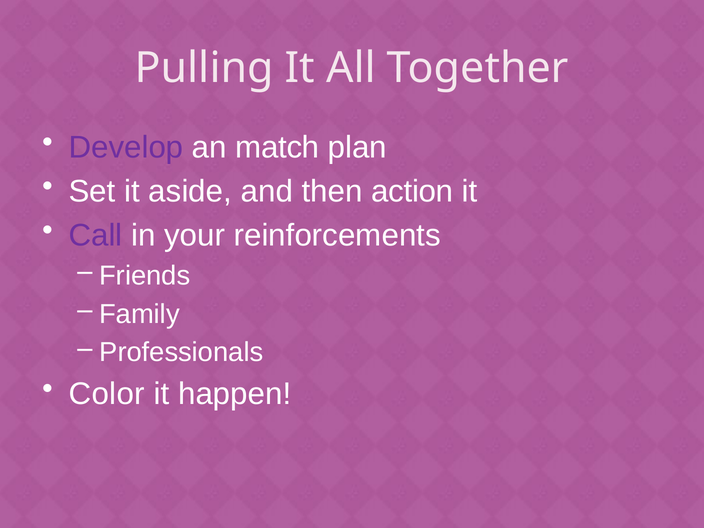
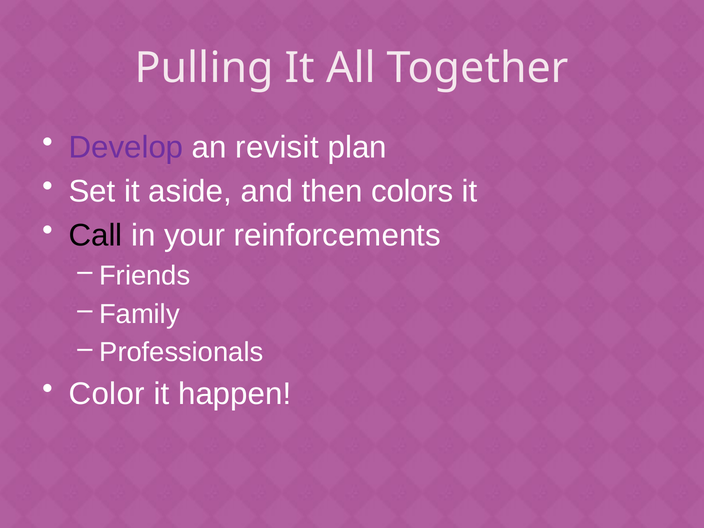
match: match -> revisit
action: action -> colors
Call colour: purple -> black
